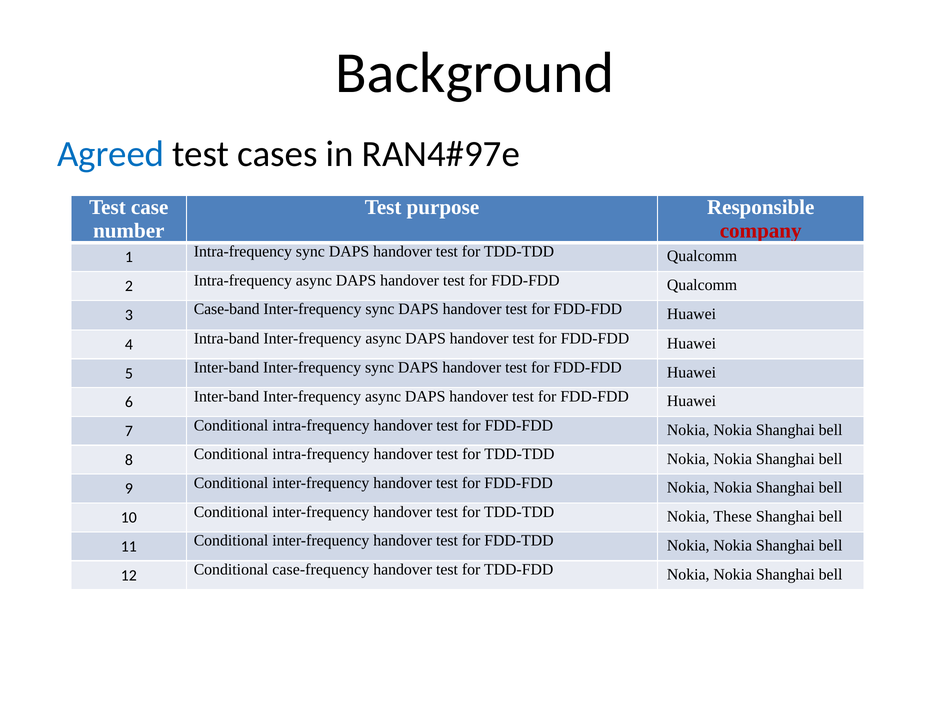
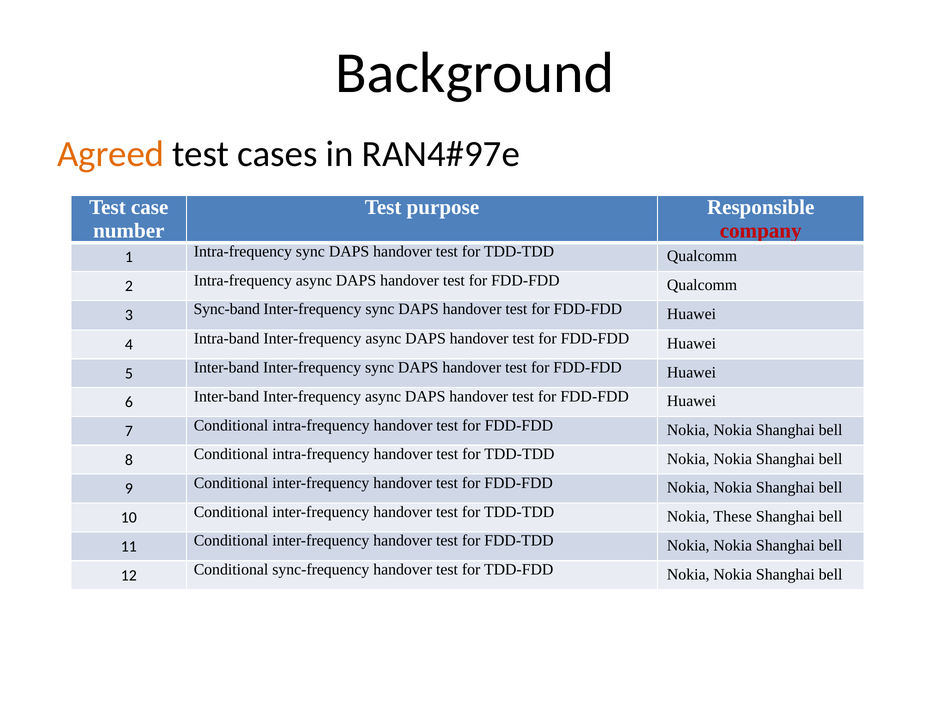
Agreed colour: blue -> orange
Case-band: Case-band -> Sync-band
case-frequency: case-frequency -> sync-frequency
